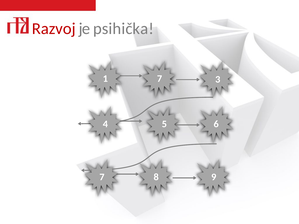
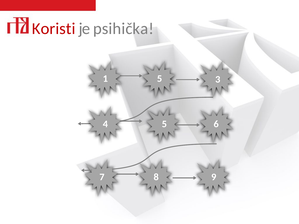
Razvoj: Razvoj -> Koristi
1 7: 7 -> 5
